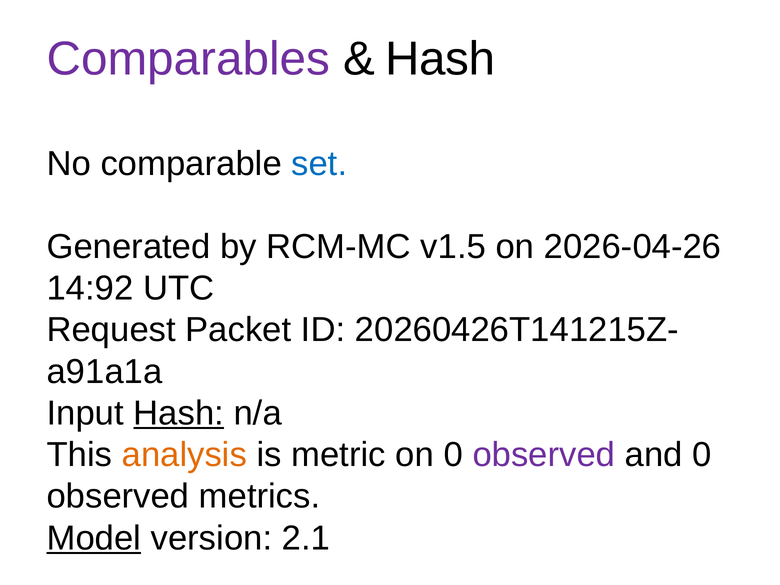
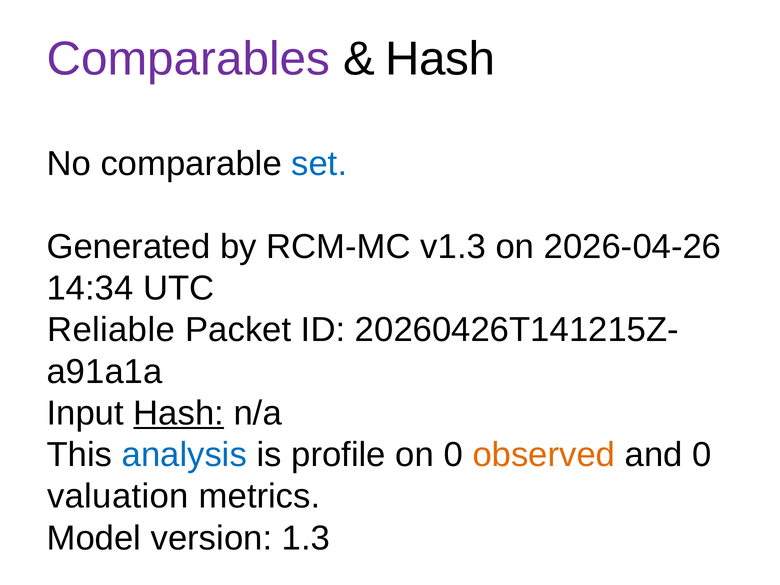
v1.5: v1.5 -> v1.3
14:92: 14:92 -> 14:34
Request: Request -> Reliable
analysis colour: orange -> blue
metric: metric -> profile
observed at (544, 455) colour: purple -> orange
observed at (118, 496): observed -> valuation
Model underline: present -> none
2.1: 2.1 -> 1.3
